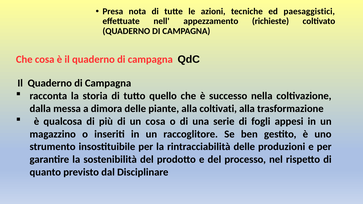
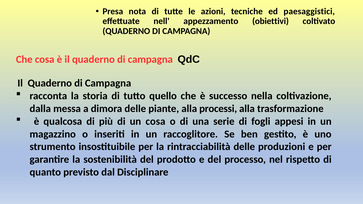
richieste: richieste -> obiettivi
coltivati: coltivati -> processi
